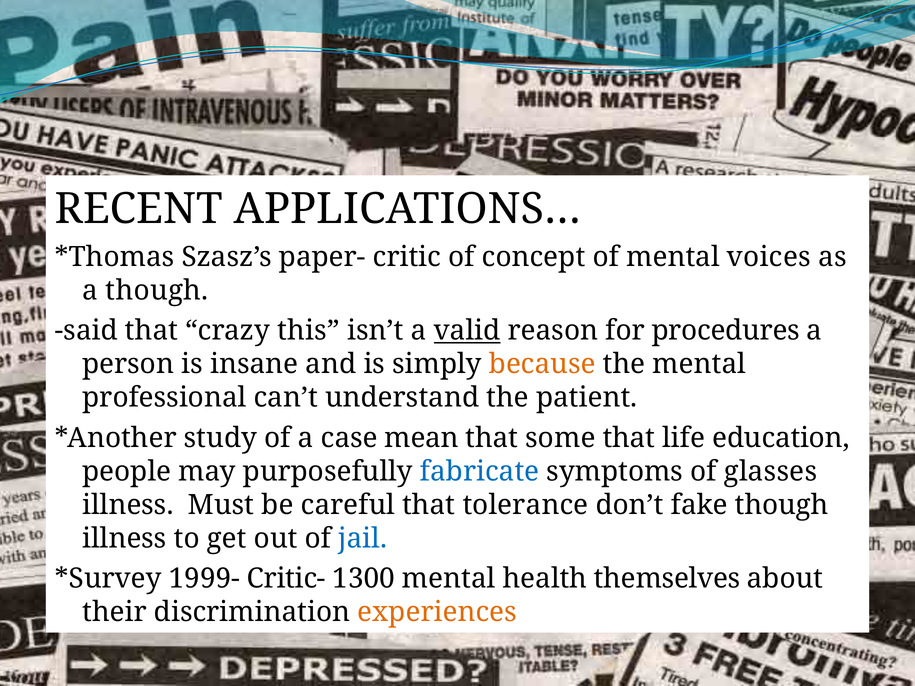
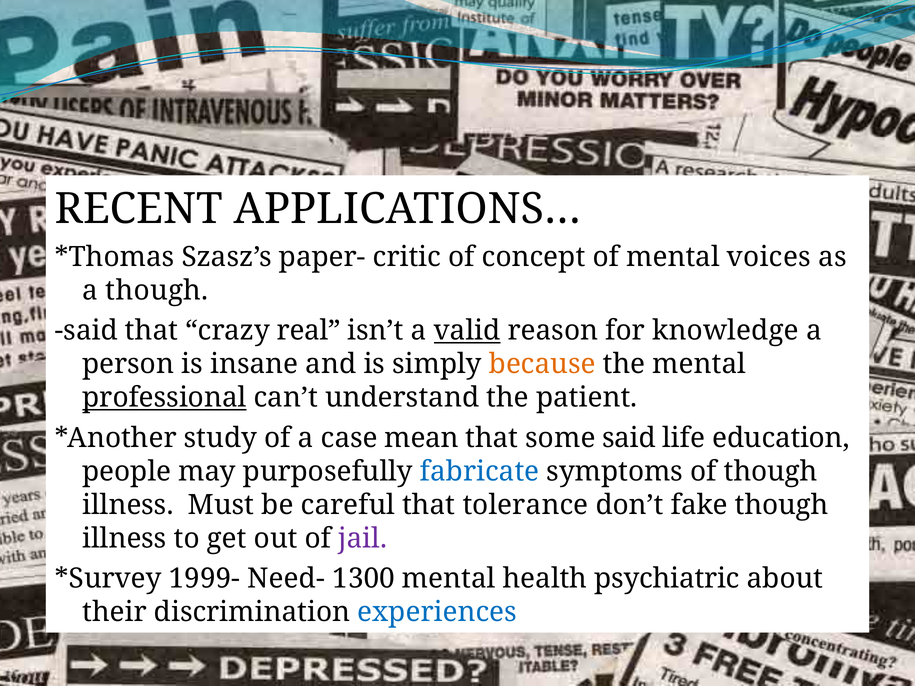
this: this -> real
procedures: procedures -> knowledge
professional underline: none -> present
some that: that -> said
of glasses: glasses -> though
jail colour: blue -> purple
Critic-: Critic- -> Need-
themselves: themselves -> psychiatric
experiences colour: orange -> blue
